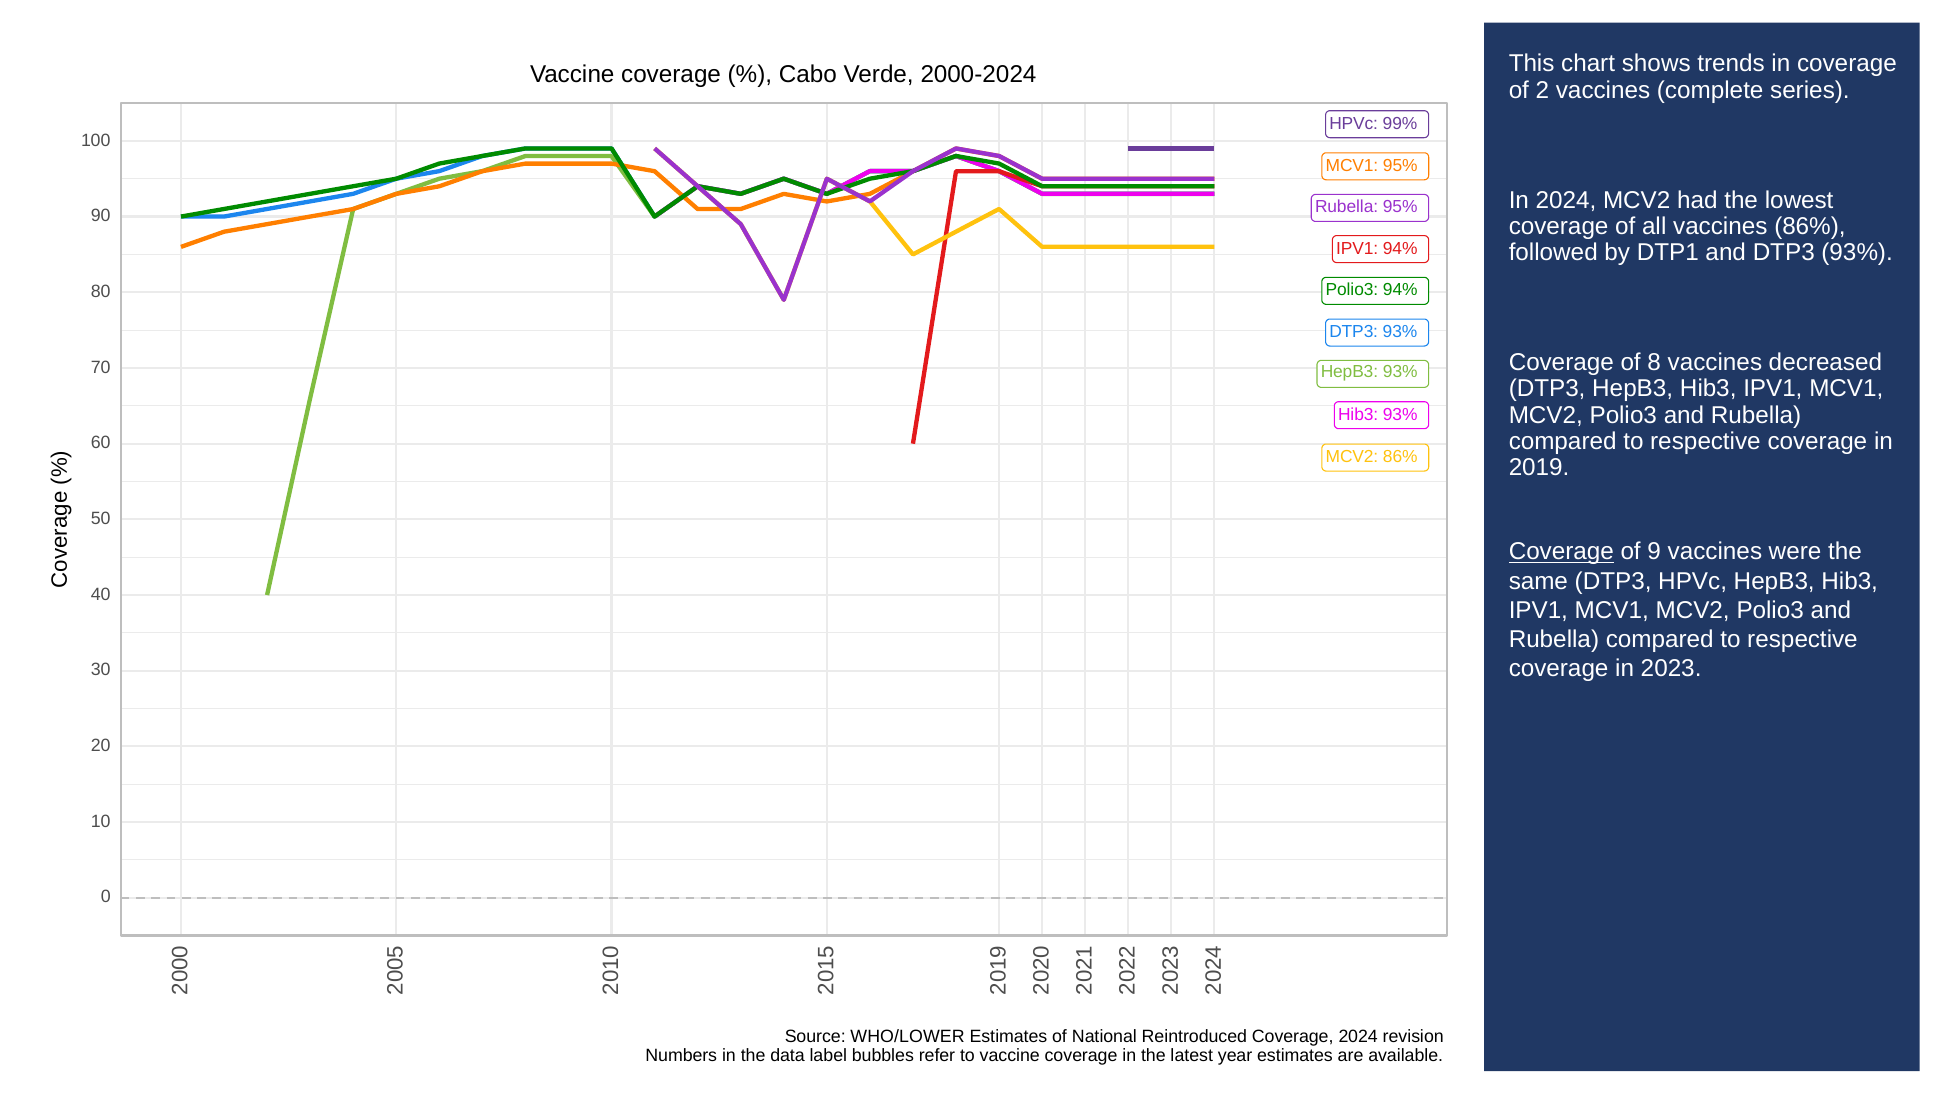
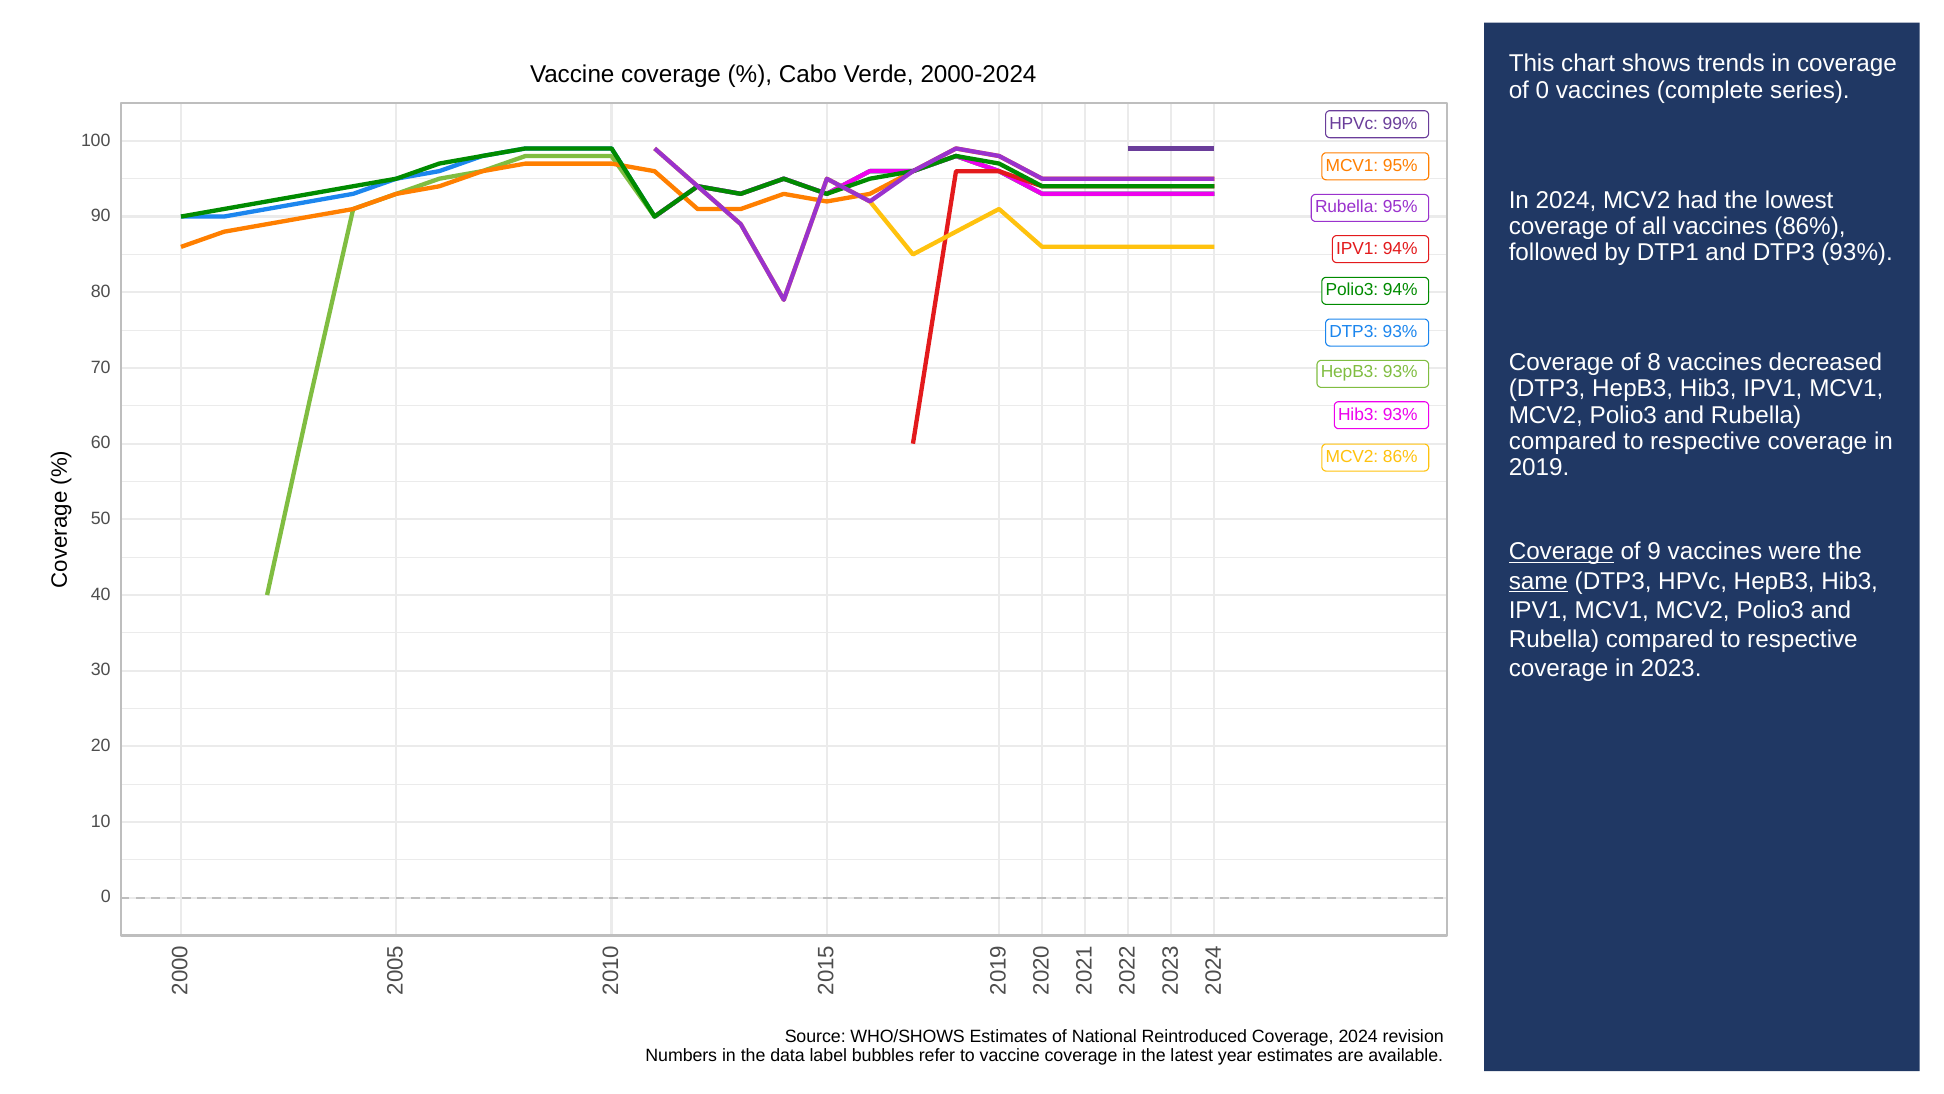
of 2: 2 -> 0
same underline: none -> present
WHO/LOWER: WHO/LOWER -> WHO/SHOWS
